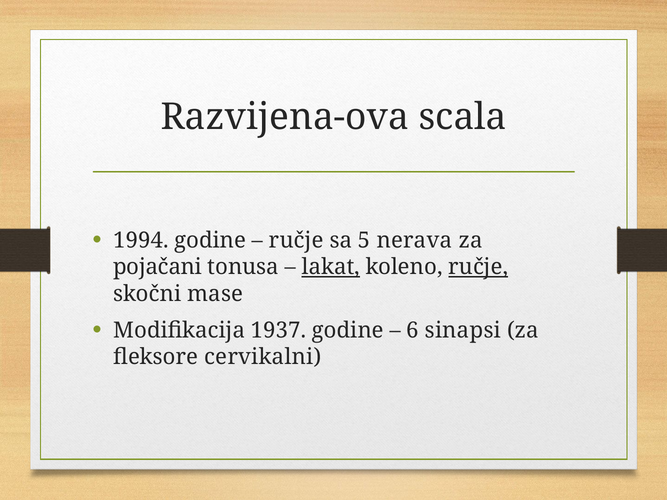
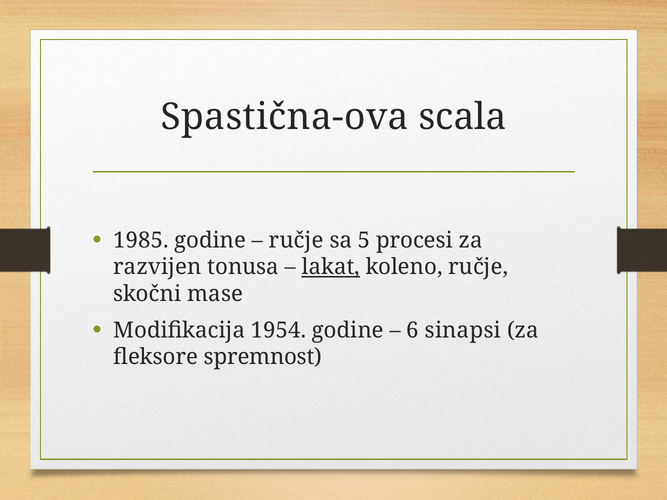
Razvijena-ova: Razvijena-ova -> Spastična-ova
1994: 1994 -> 1985
nerava: nerava -> procesi
pojačani: pojačani -> razvijen
ručje at (478, 267) underline: present -> none
1937: 1937 -> 1954
cervikalni: cervikalni -> spremnost
